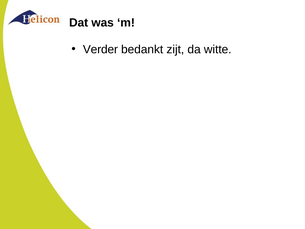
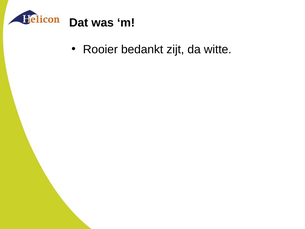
Verder: Verder -> Rooier
